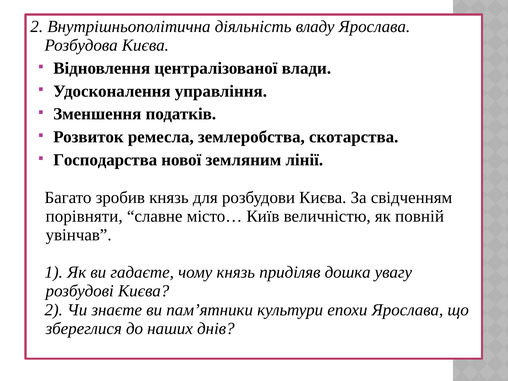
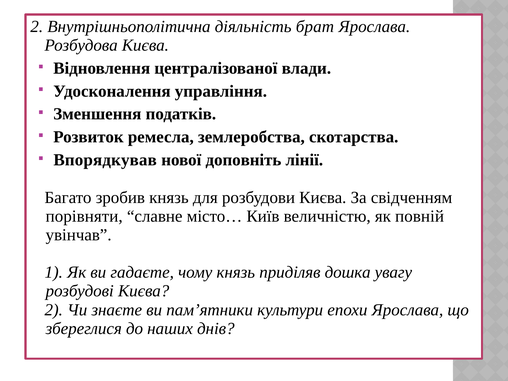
владу: владу -> брат
Господарства: Господарства -> Впорядкував
земляним: земляним -> доповніть
